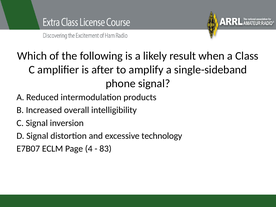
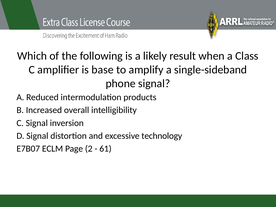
after: after -> base
4: 4 -> 2
83: 83 -> 61
